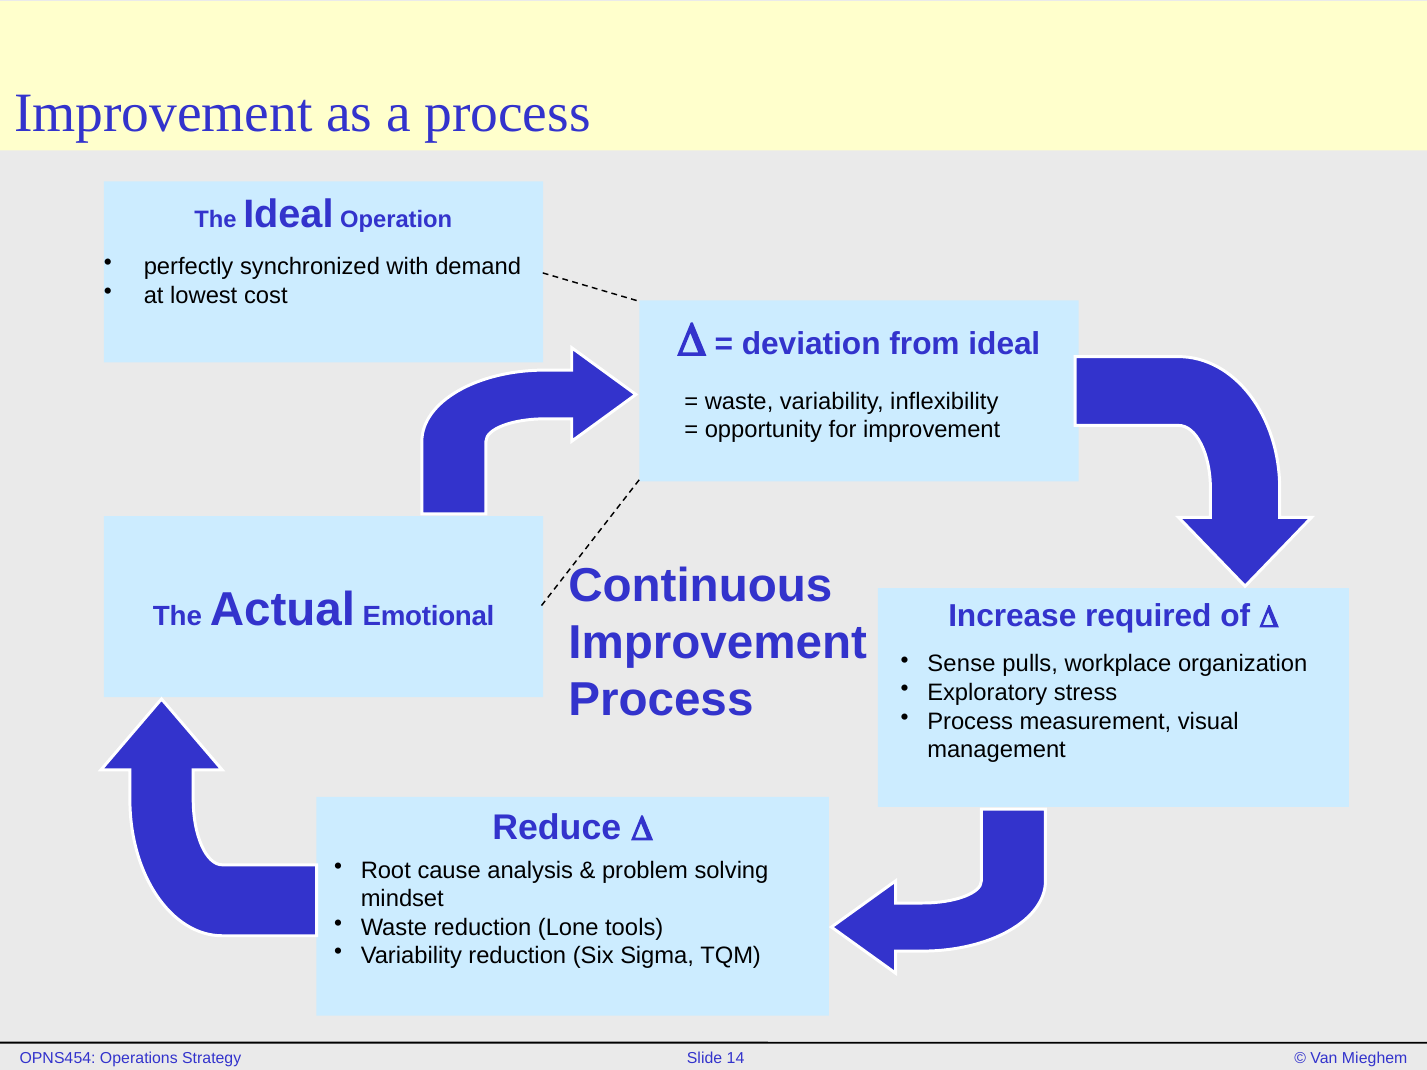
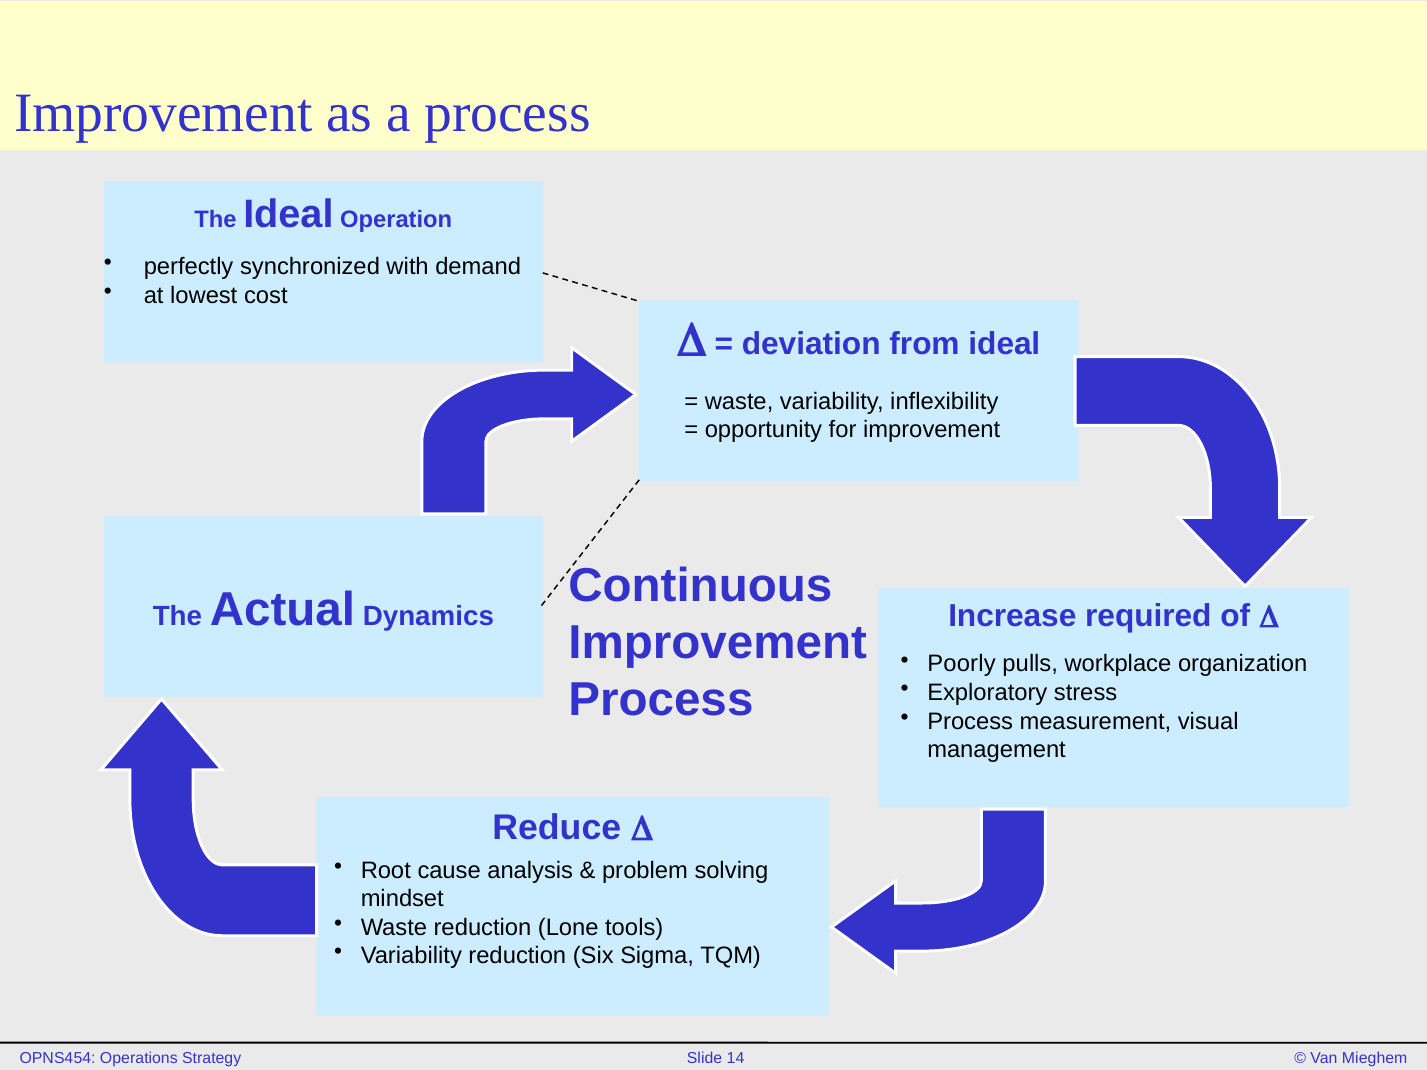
Emotional: Emotional -> Dynamics
Sense: Sense -> Poorly
